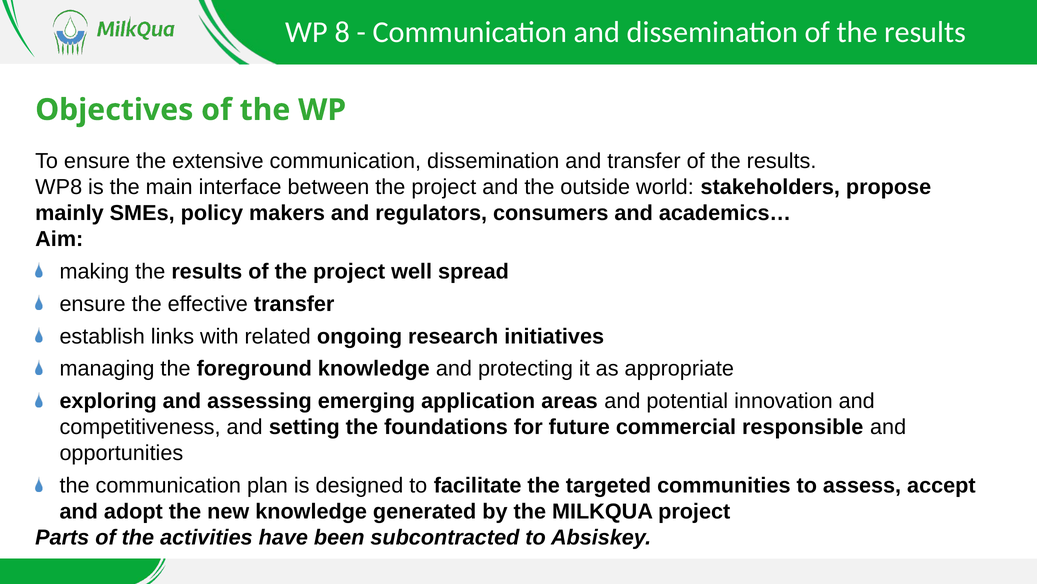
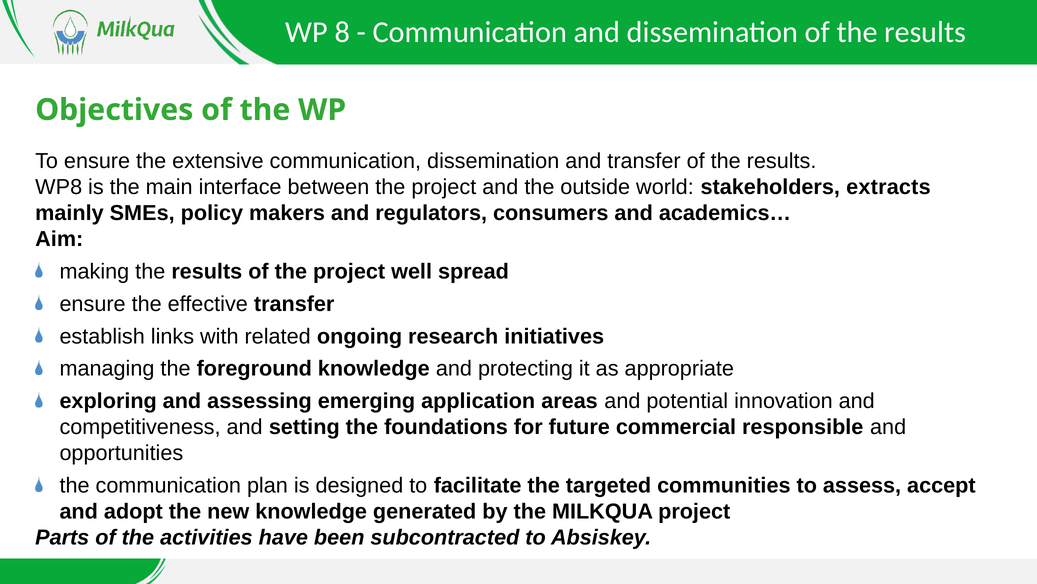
propose: propose -> extracts
